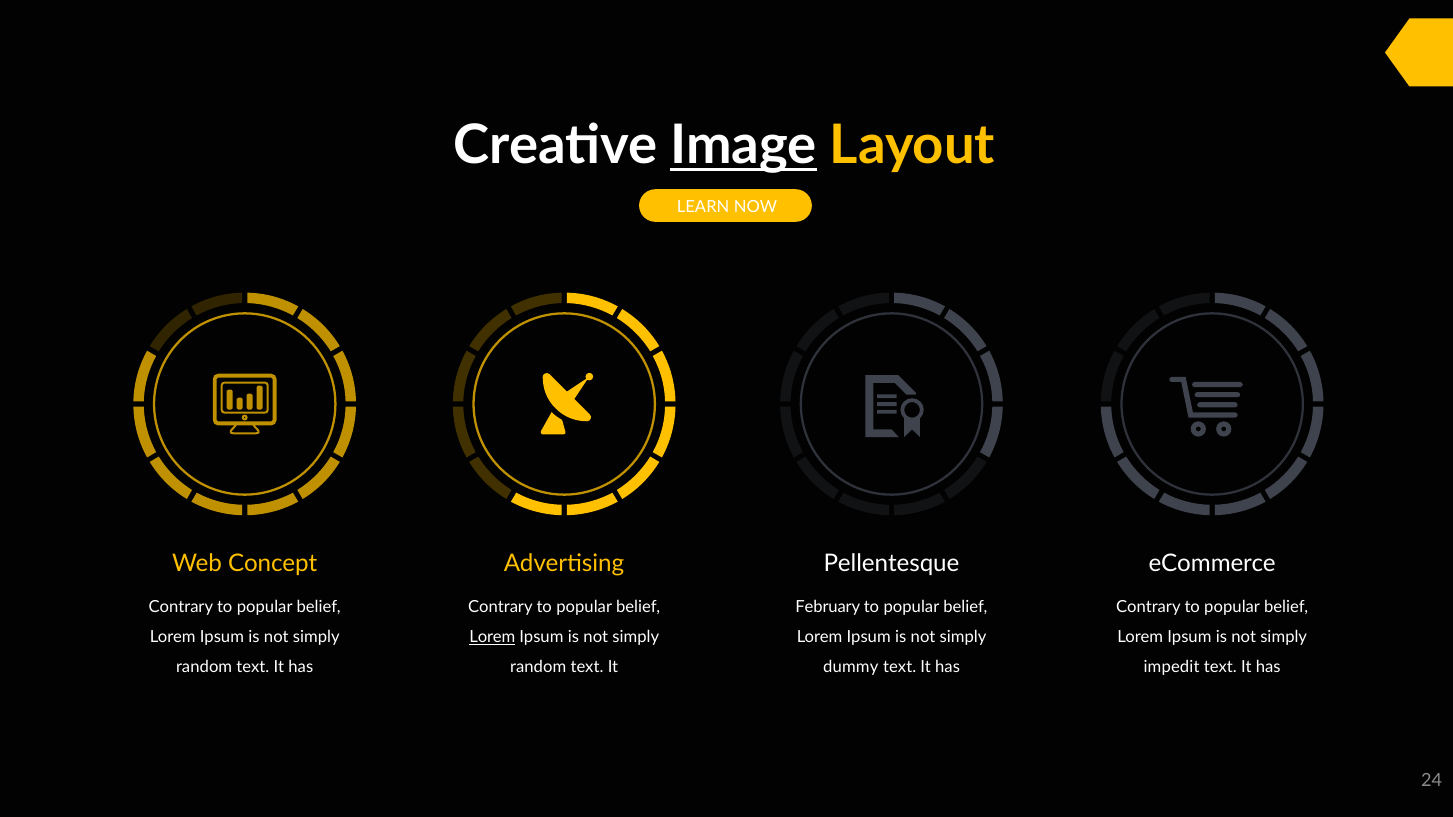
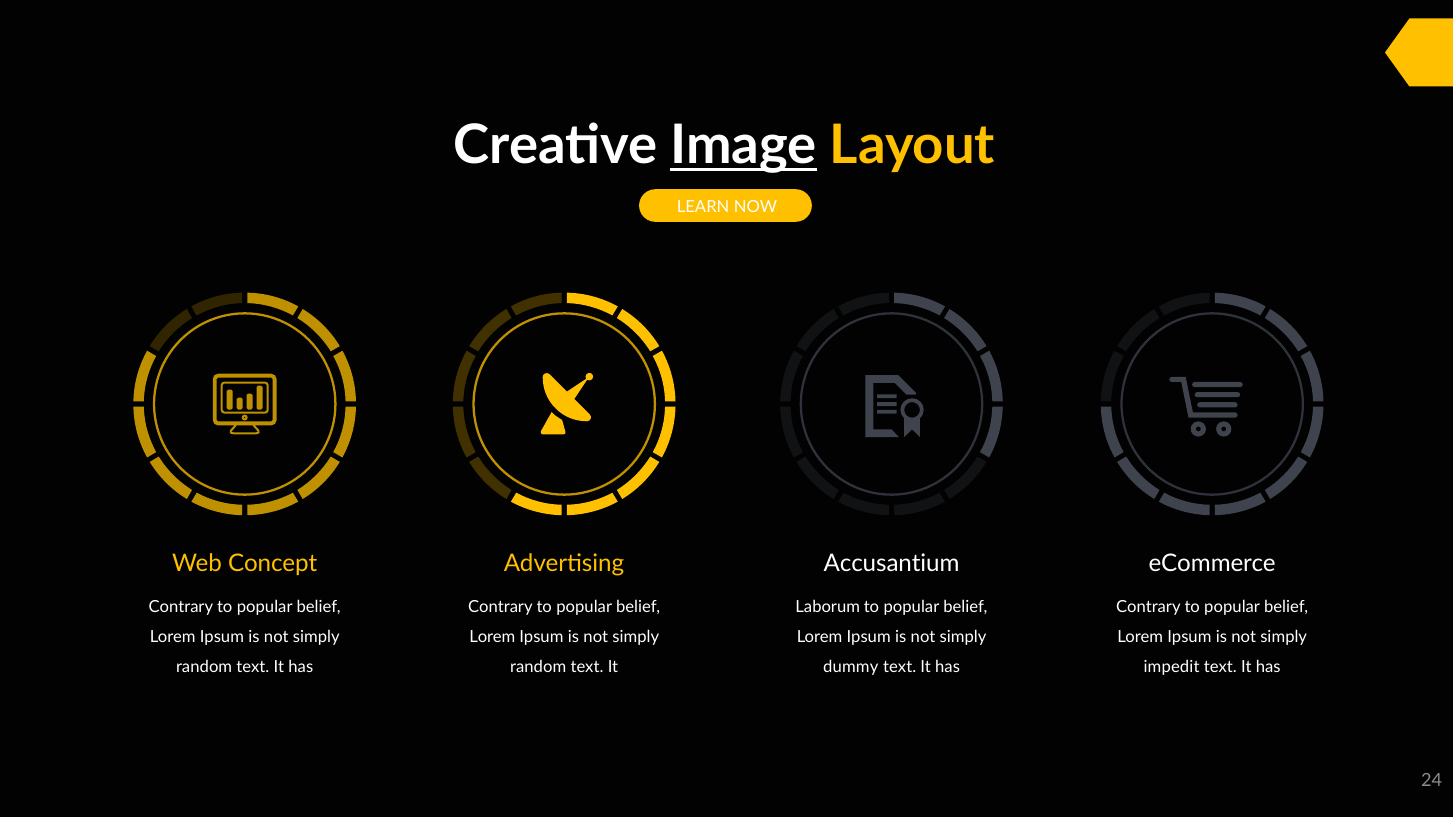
Pellentesque: Pellentesque -> Accusantium
February: February -> Laborum
Lorem at (492, 637) underline: present -> none
